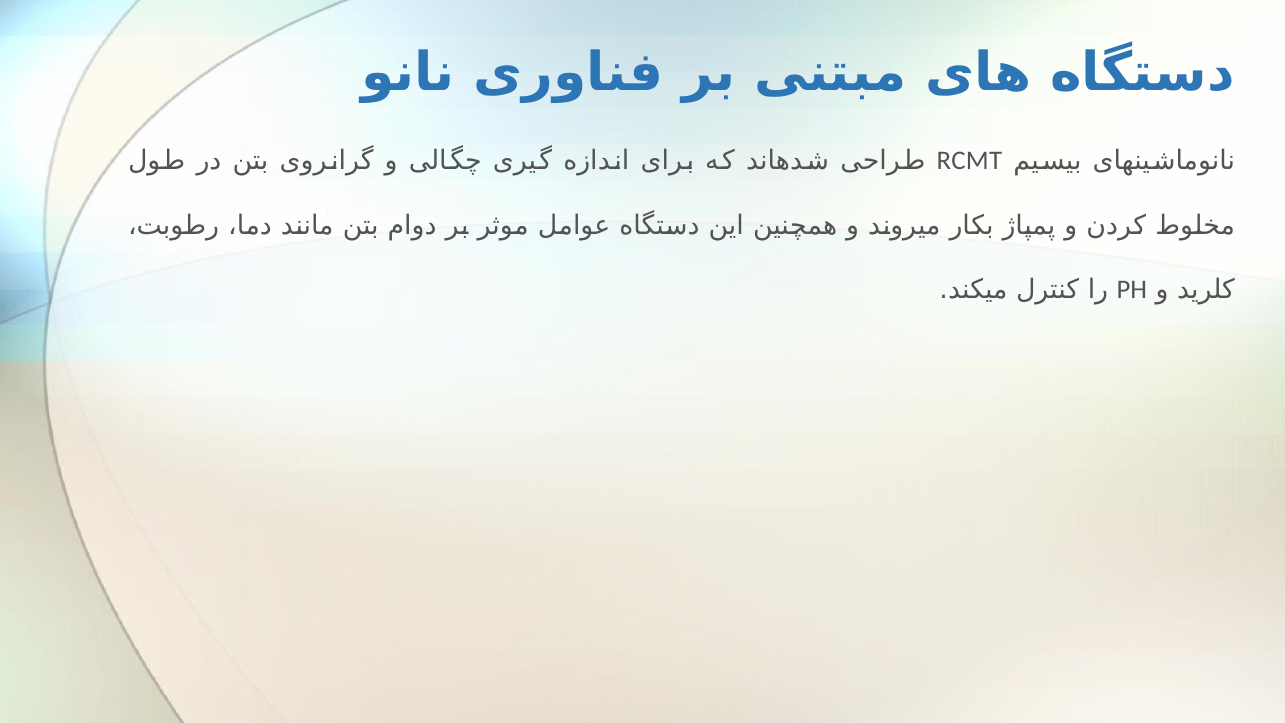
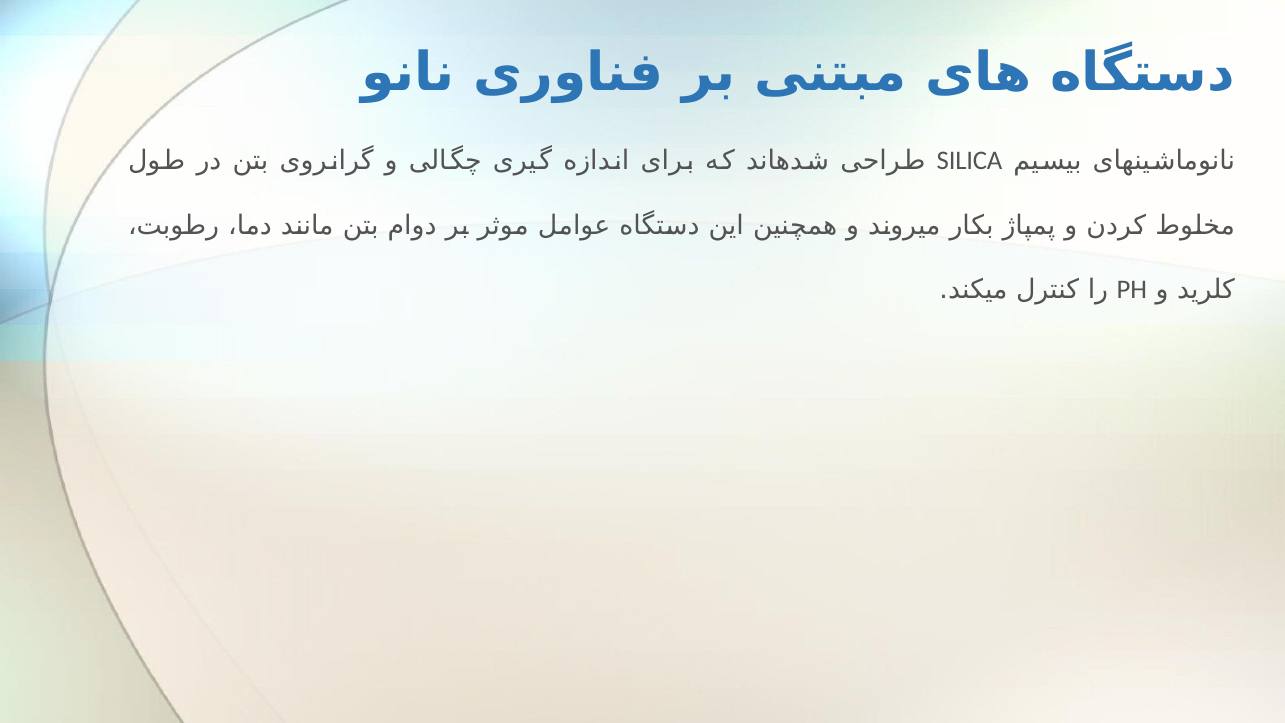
RCMT: RCMT -> SILICA
